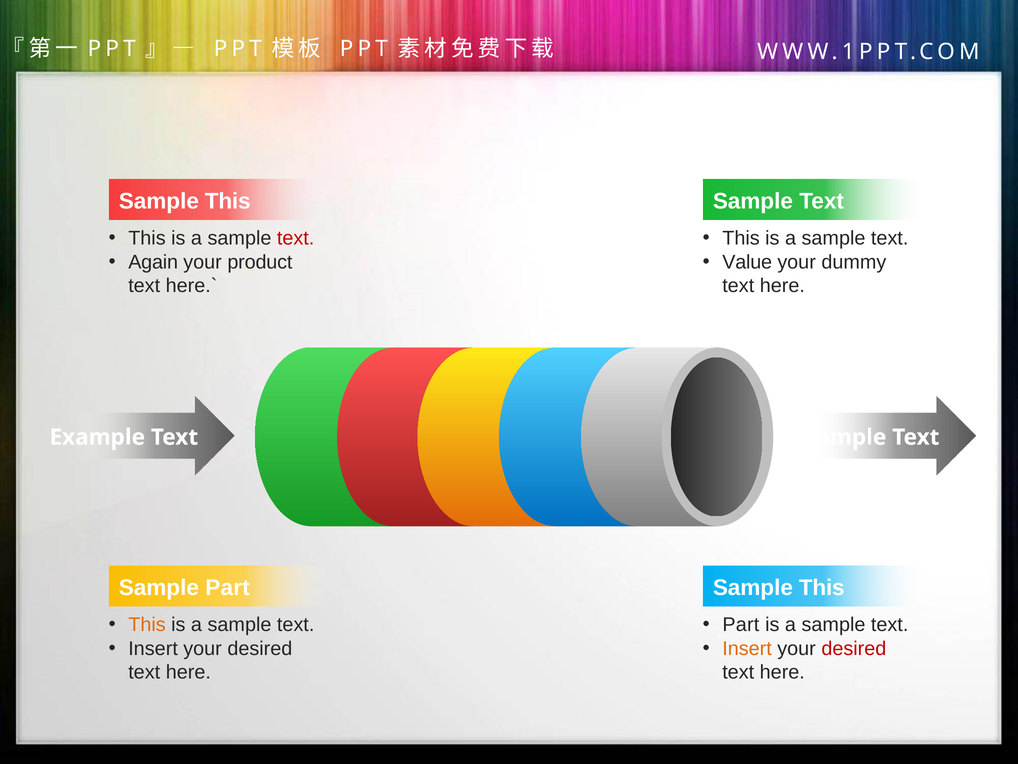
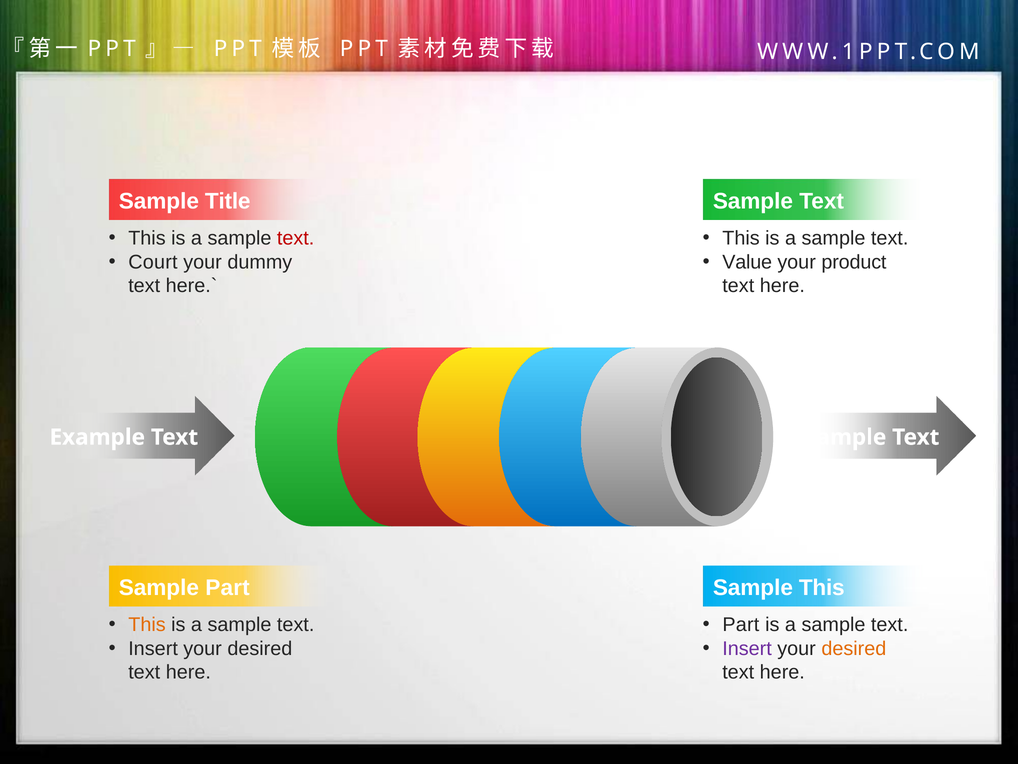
This at (228, 201): This -> Title
Again: Again -> Court
product: product -> dummy
dummy: dummy -> product
Insert at (747, 648) colour: orange -> purple
desired at (854, 648) colour: red -> orange
